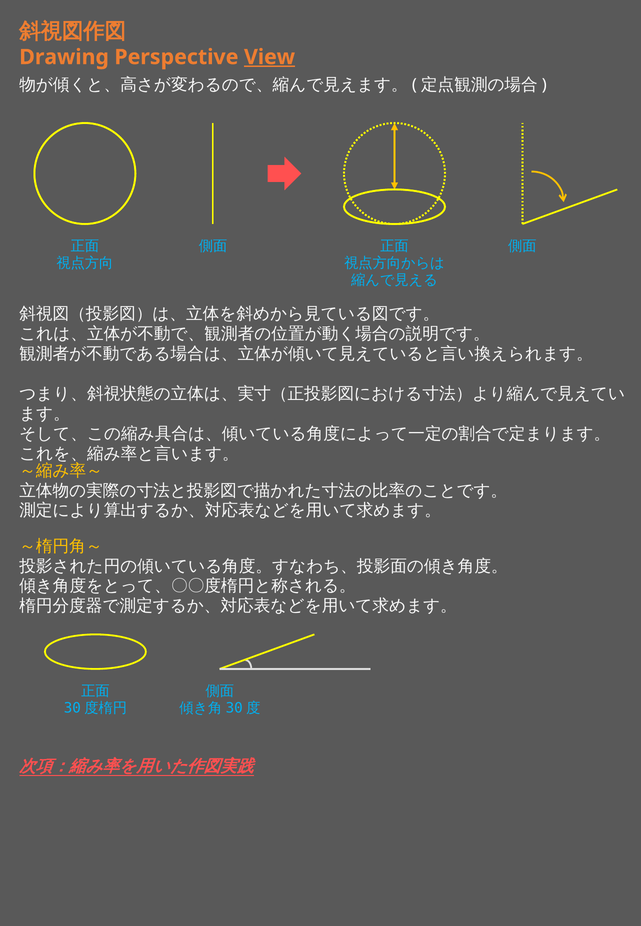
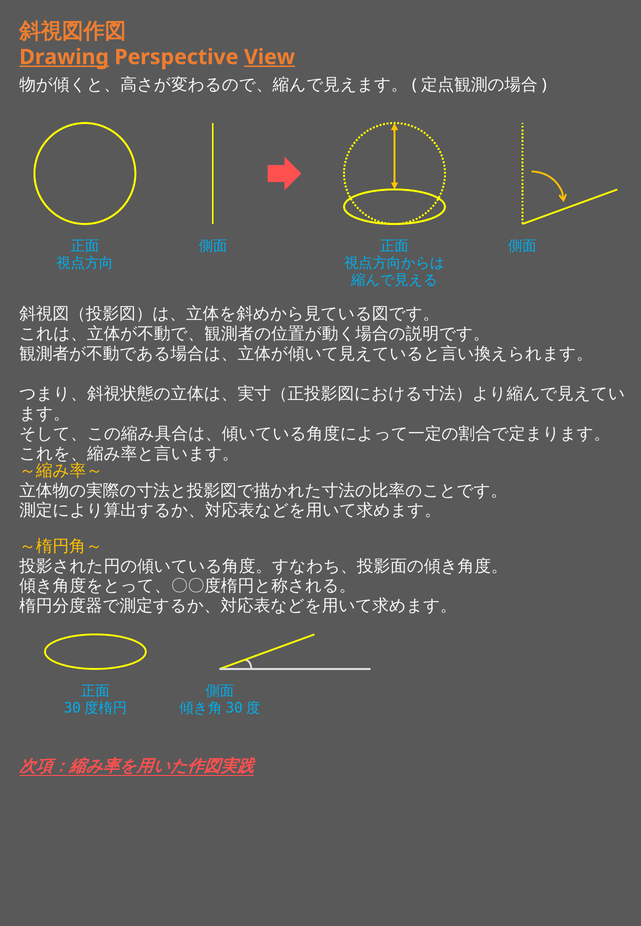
Drawing underline: none -> present
